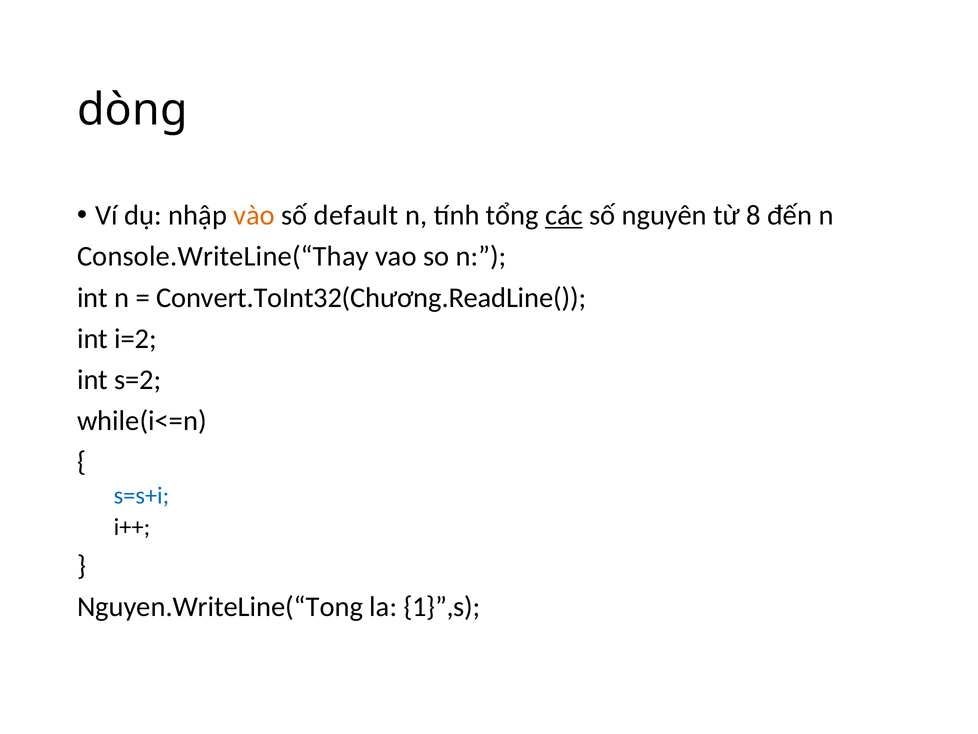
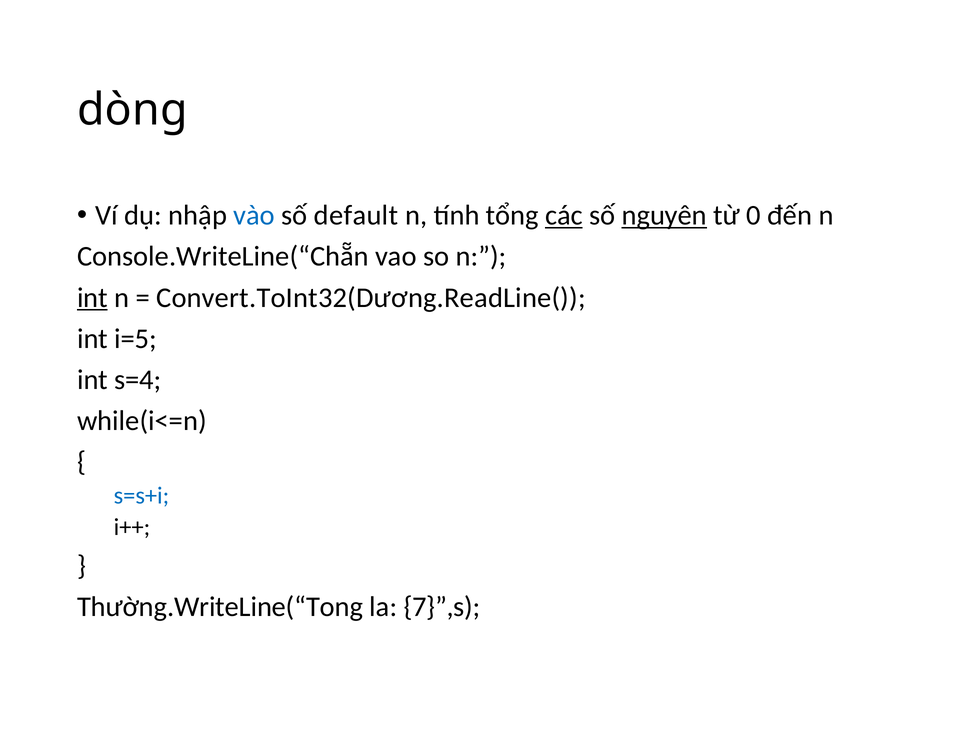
vào colour: orange -> blue
nguyên underline: none -> present
8: 8 -> 0
Console.WriteLine(“Thay: Console.WriteLine(“Thay -> Console.WriteLine(“Chẵn
int at (92, 297) underline: none -> present
Convert.ToInt32(Chương.ReadLine(: Convert.ToInt32(Chương.ReadLine( -> Convert.ToInt32(Dương.ReadLine(
i=2: i=2 -> i=5
s=2: s=2 -> s=4
Nguyen.WriteLine(“Tong: Nguyen.WriteLine(“Tong -> Thường.WriteLine(“Tong
1}”,s: 1}”,s -> 7}”,s
